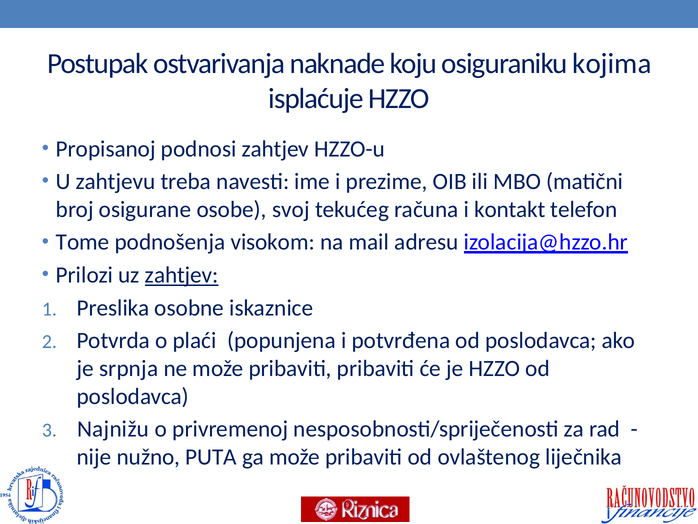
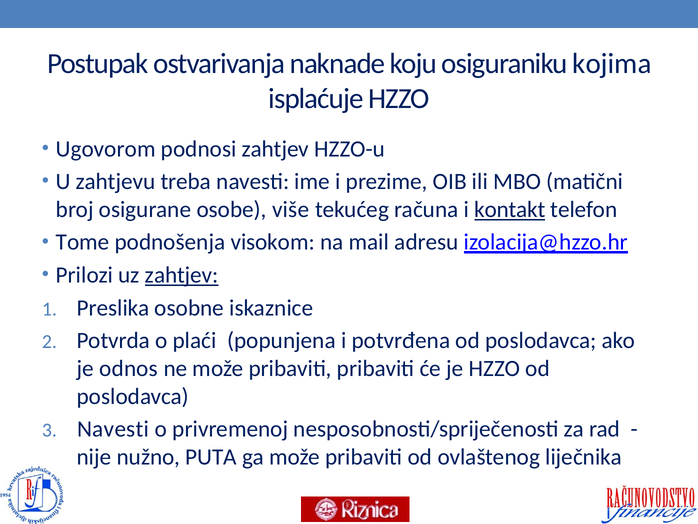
Propisanoj: Propisanoj -> Ugovorom
svoj: svoj -> više
kontakt underline: none -> present
srpnja: srpnja -> odnos
Najnižu at (113, 429): Najnižu -> Navesti
